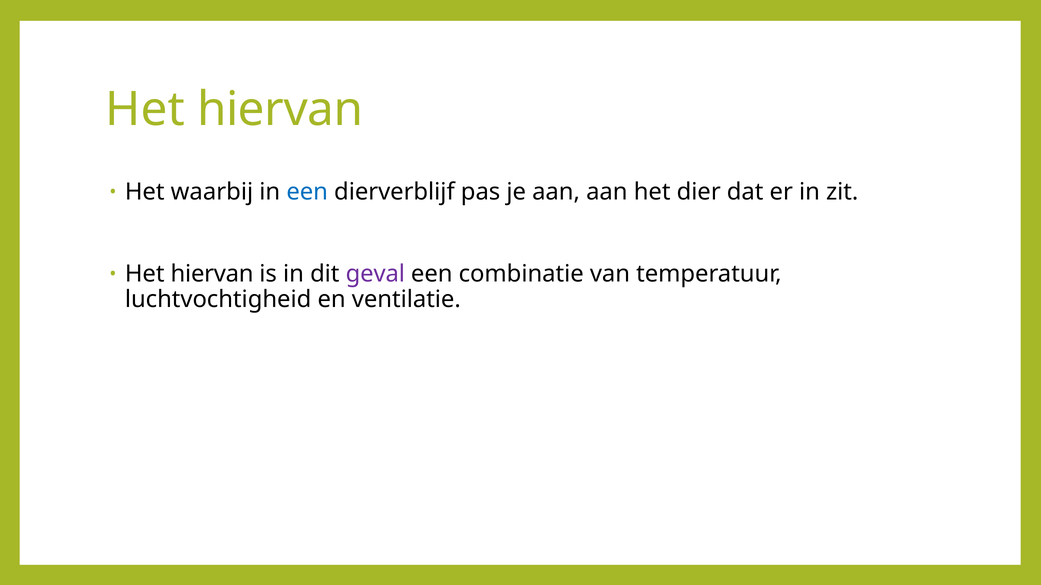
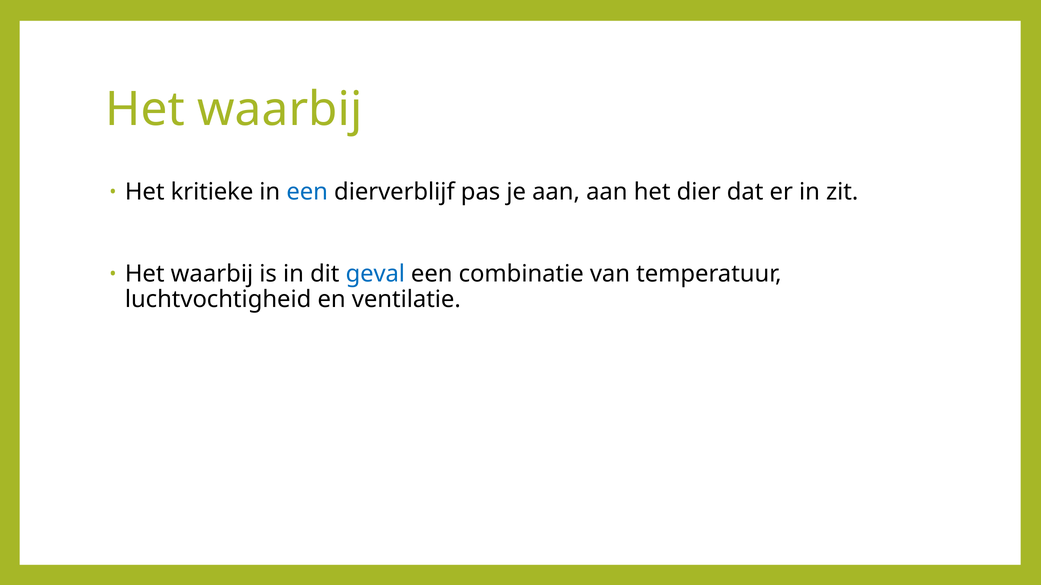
hiervan at (280, 110): hiervan -> waarbij
waarbij: waarbij -> kritieke
hiervan at (212, 274): hiervan -> waarbij
geval colour: purple -> blue
